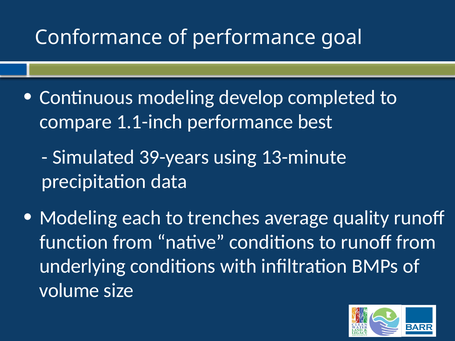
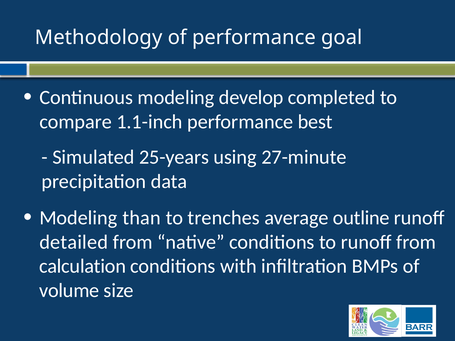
Conformance: Conformance -> Methodology
39-years: 39-years -> 25-years
13-minute: 13-minute -> 27-minute
each: each -> than
quality: quality -> outline
function: function -> detailed
underlying: underlying -> calculation
